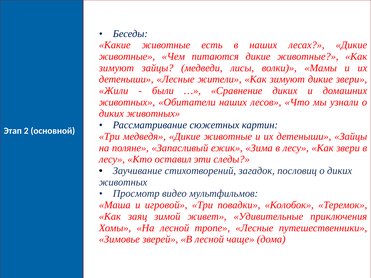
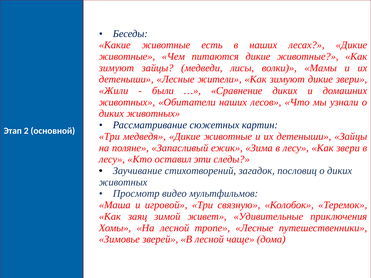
повадки: повадки -> связную
